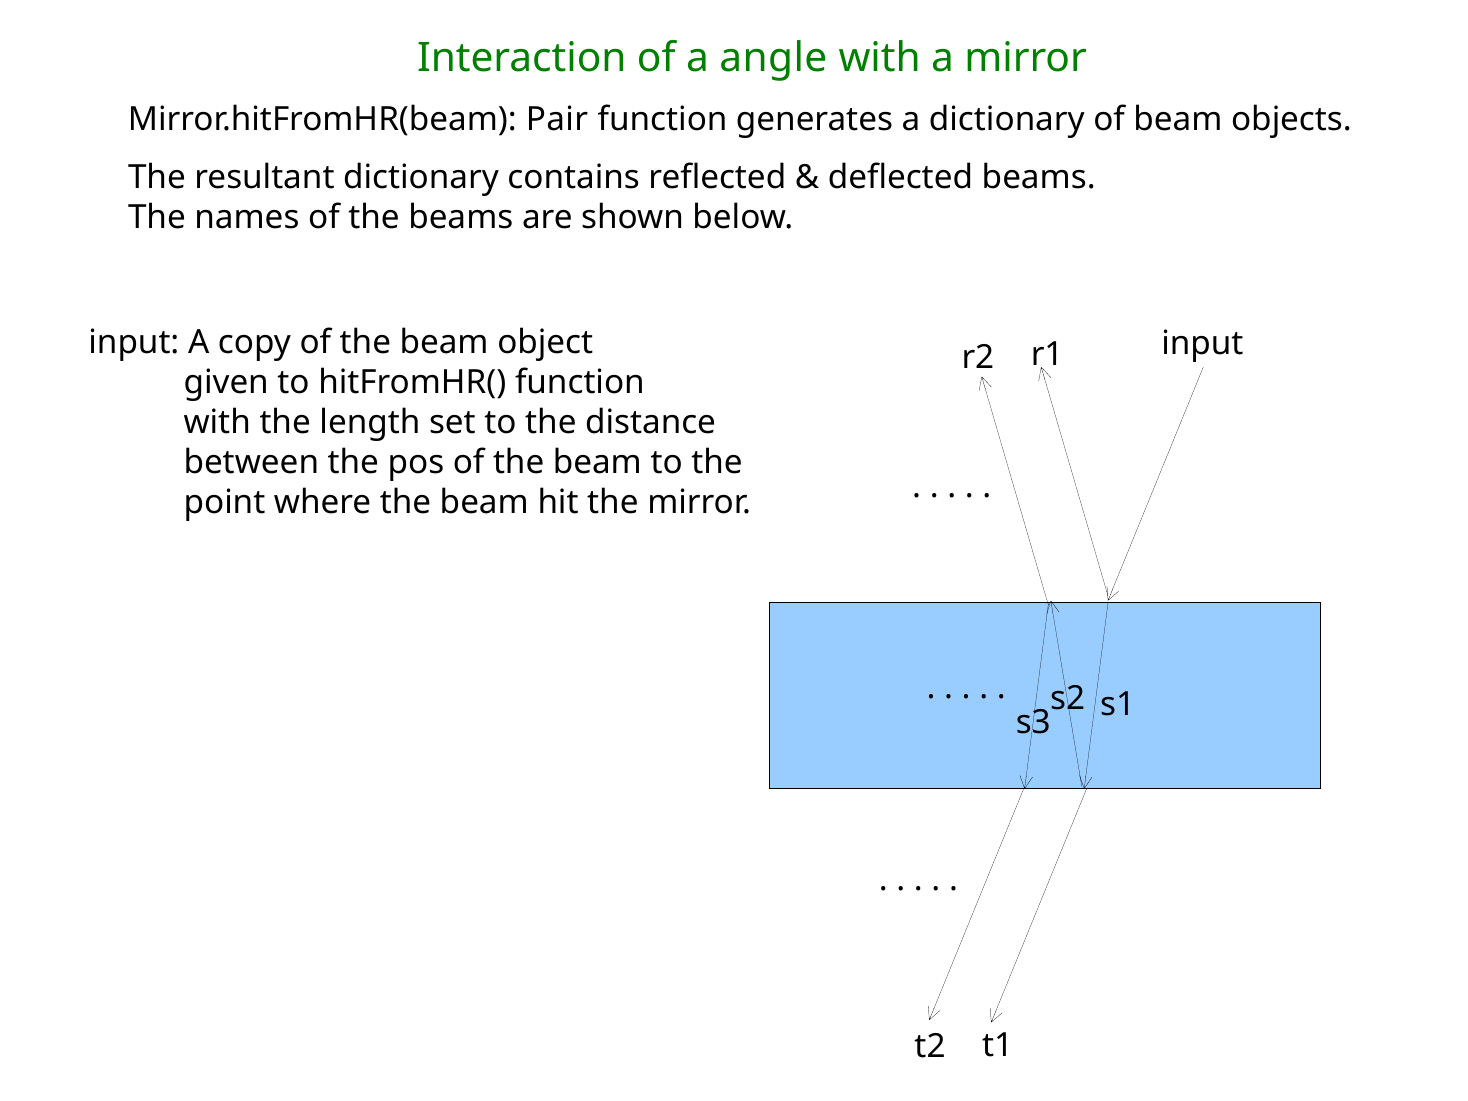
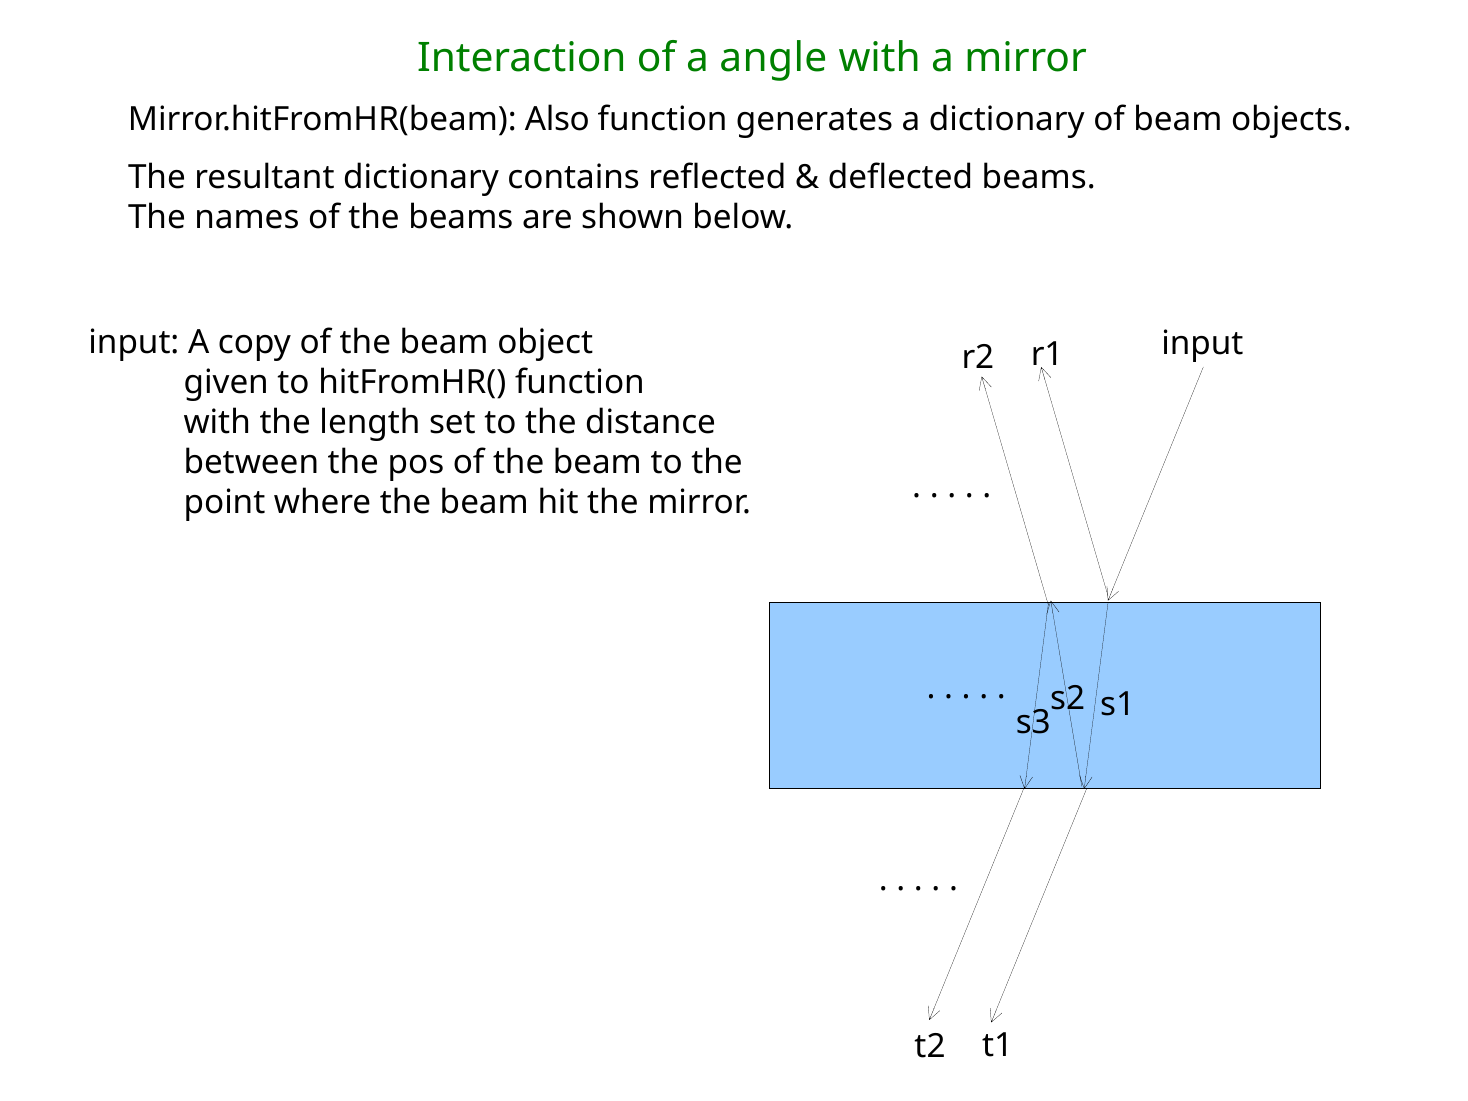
Pair: Pair -> Also
